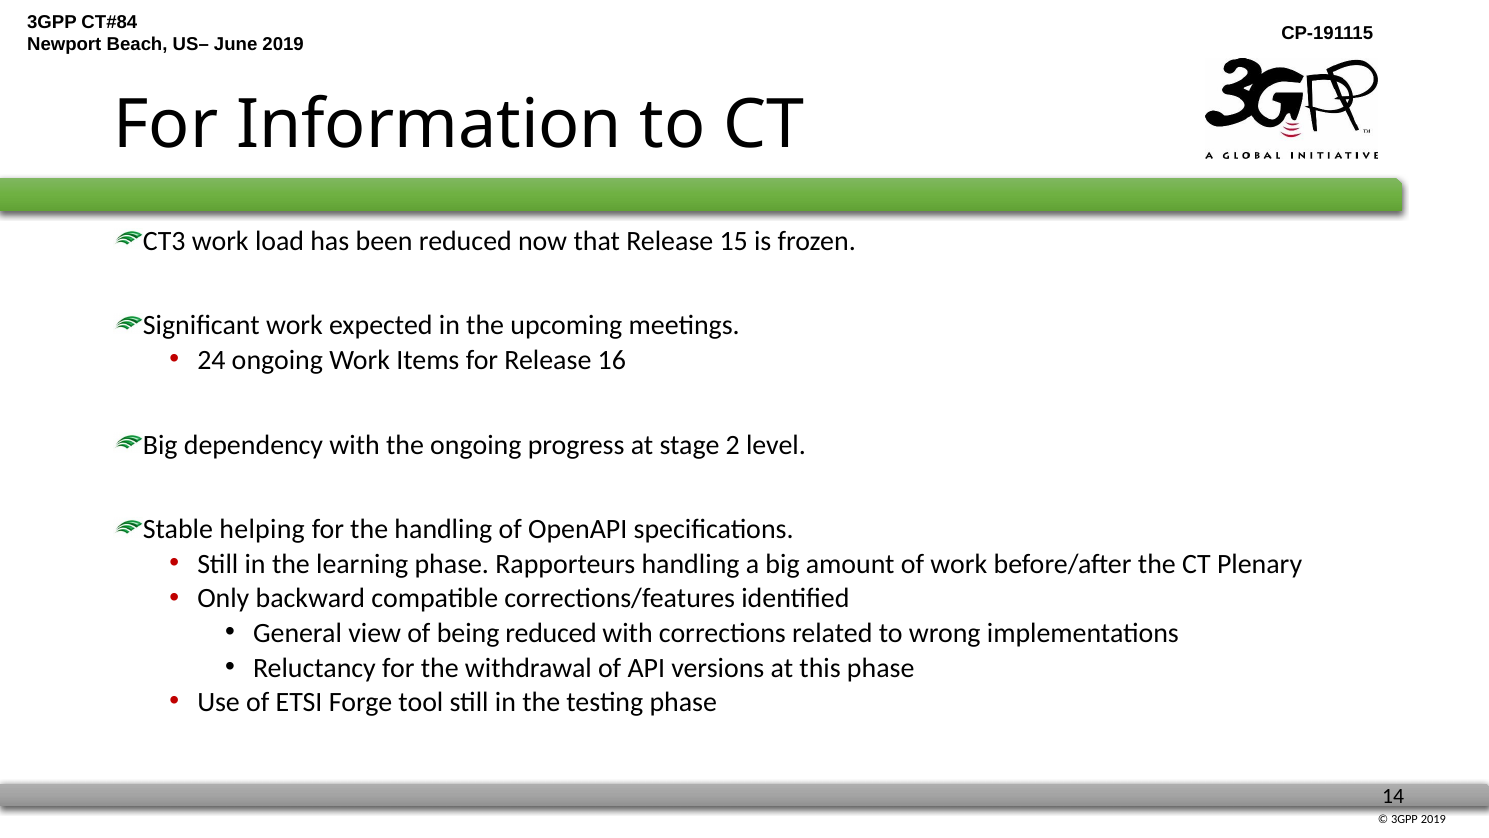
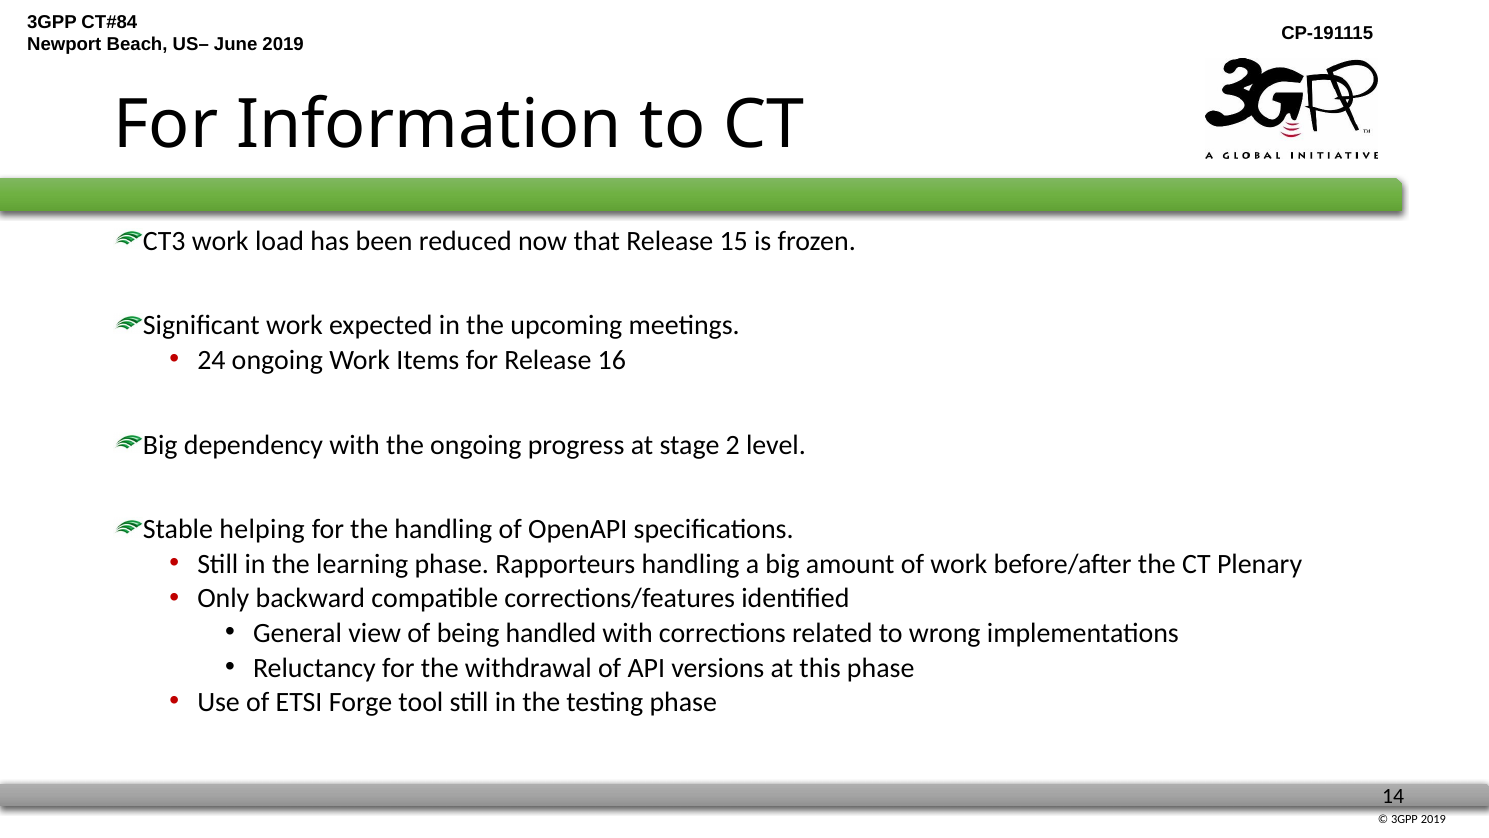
being reduced: reduced -> handled
